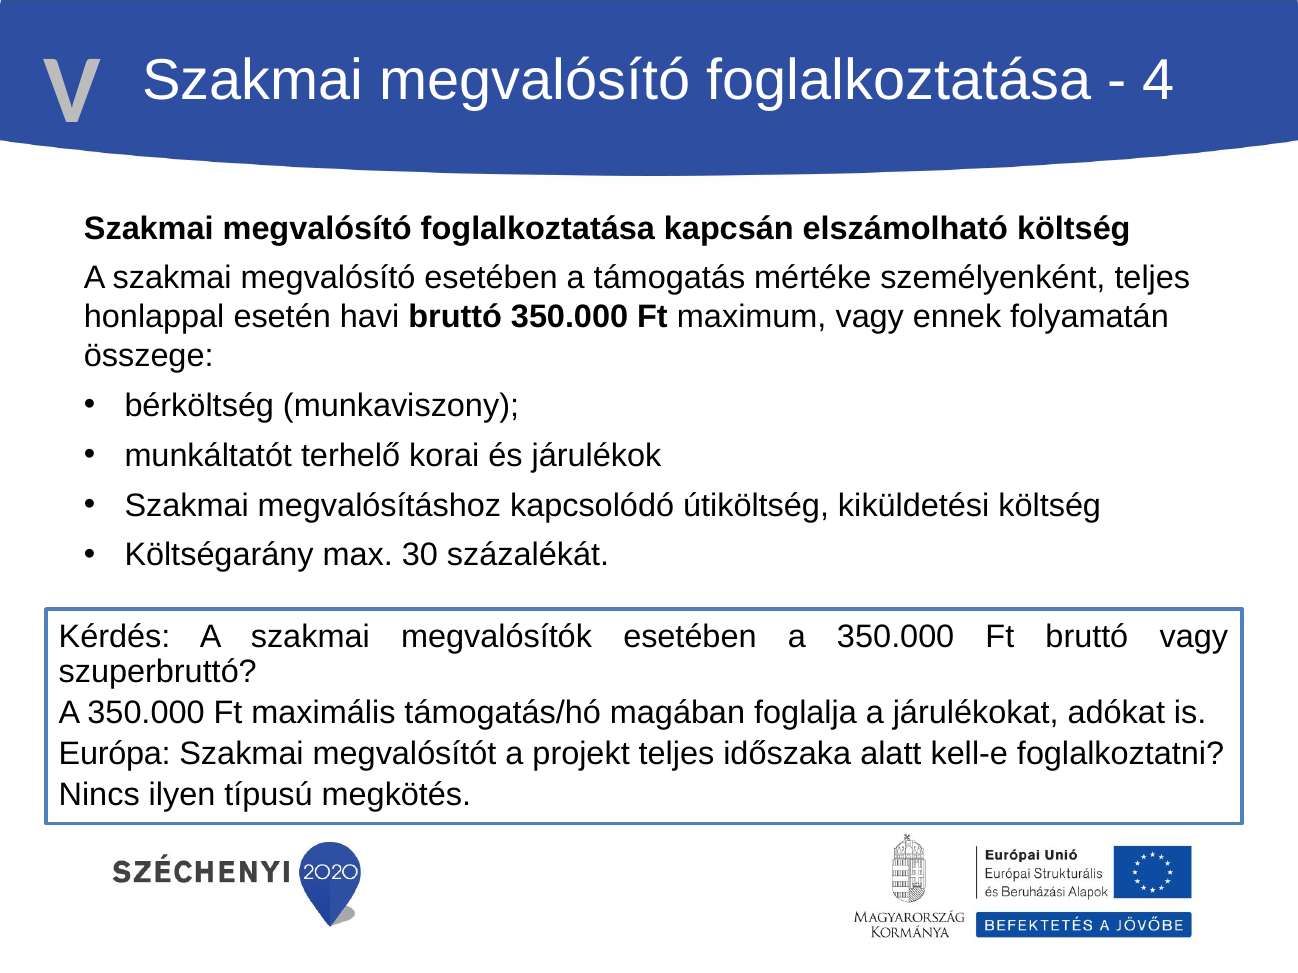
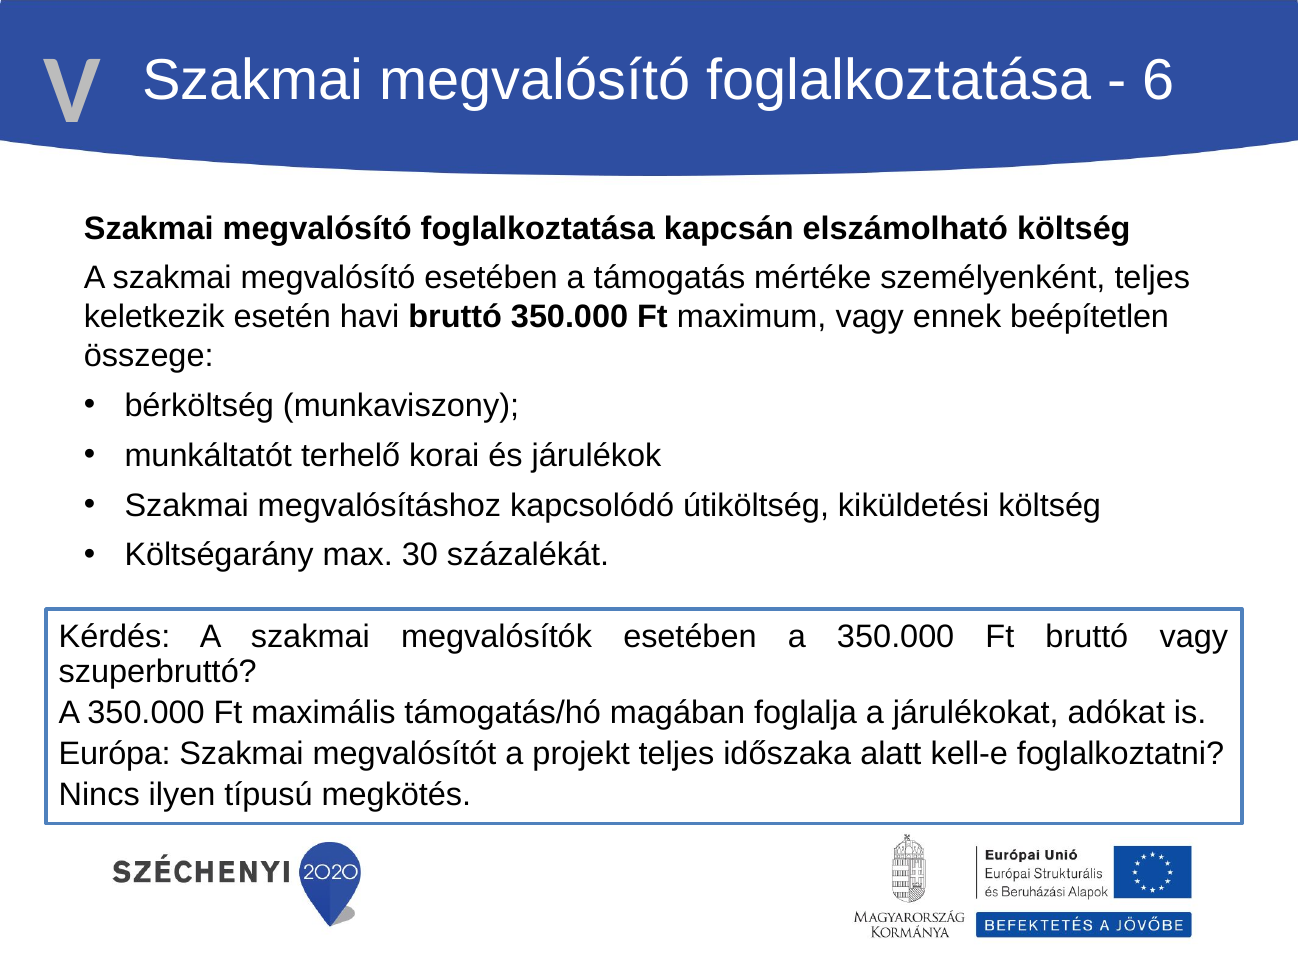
4: 4 -> 6
honlappal: honlappal -> keletkezik
folyamatán: folyamatán -> beépítetlen
